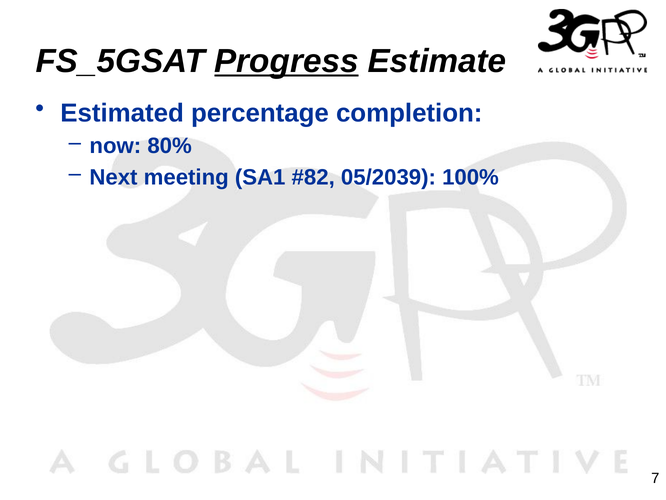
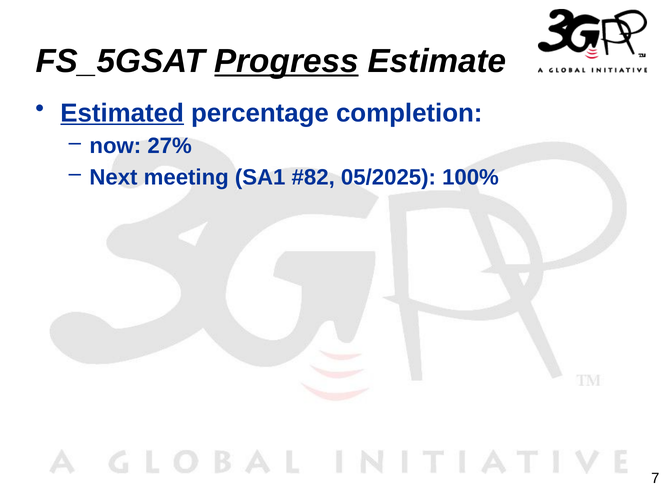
Estimated underline: none -> present
80%: 80% -> 27%
05/2039: 05/2039 -> 05/2025
